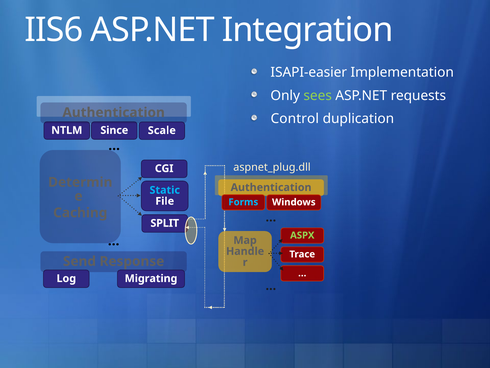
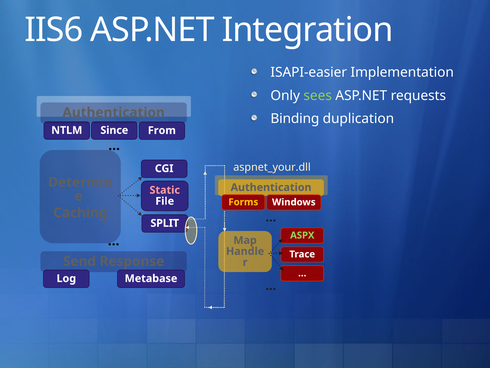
Control: Control -> Binding
Scale: Scale -> From
aspnet_plug.dll: aspnet_plug.dll -> aspnet_your.dll
Static colour: light blue -> pink
Forms colour: light blue -> yellow
Migrating: Migrating -> Metabase
